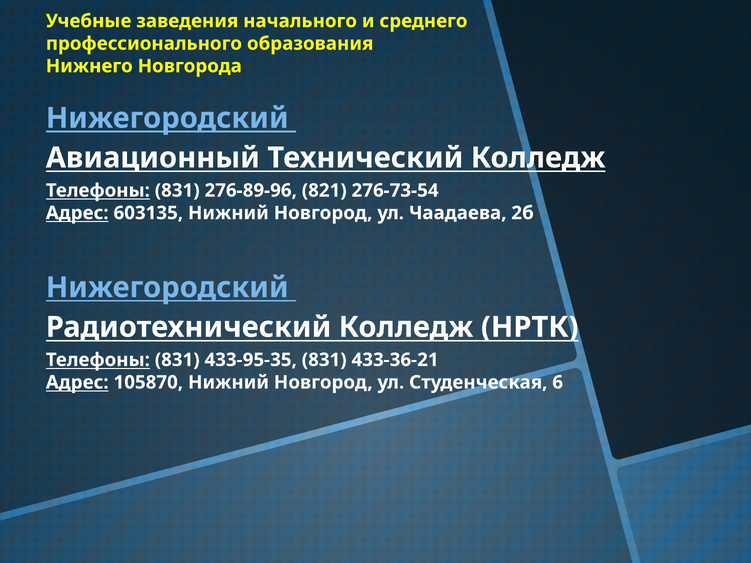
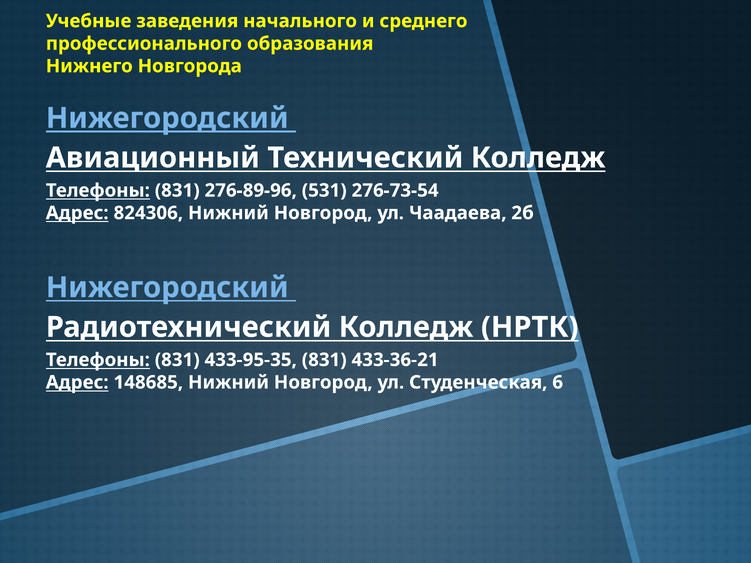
821: 821 -> 531
603135: 603135 -> 824306
105870: 105870 -> 148685
